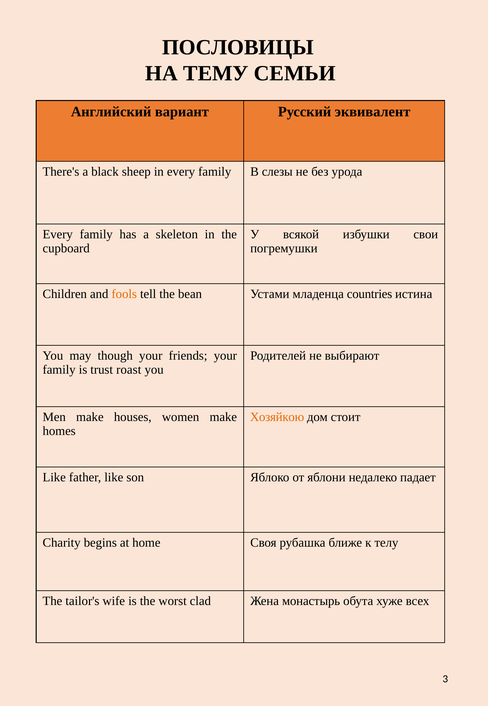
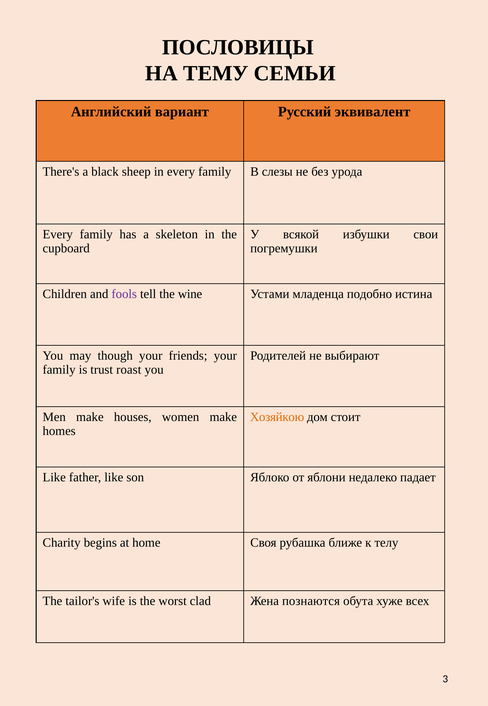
fools colour: orange -> purple
bean: bean -> wine
countries: countries -> подобно
монастырь: монастырь -> познаются
